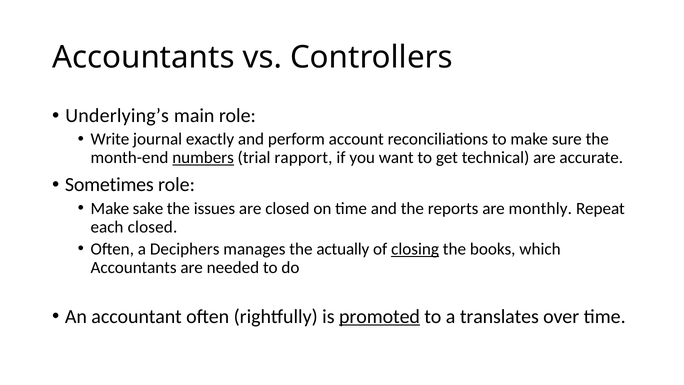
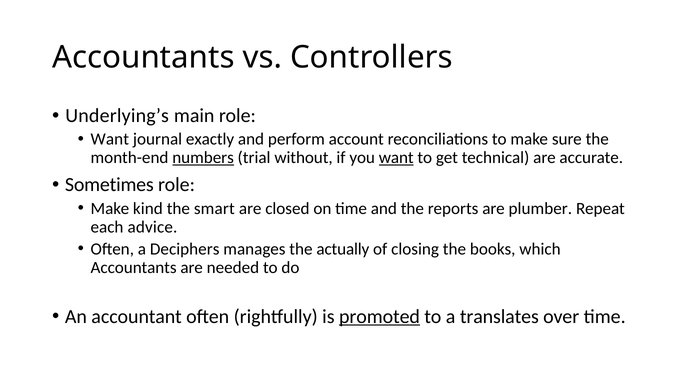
Write at (110, 139): Write -> Want
rapport: rapport -> without
want at (396, 158) underline: none -> present
sake: sake -> kind
issues: issues -> smart
monthly: monthly -> plumber
each closed: closed -> advice
closing underline: present -> none
